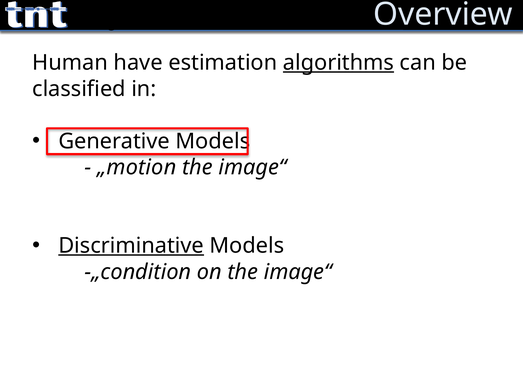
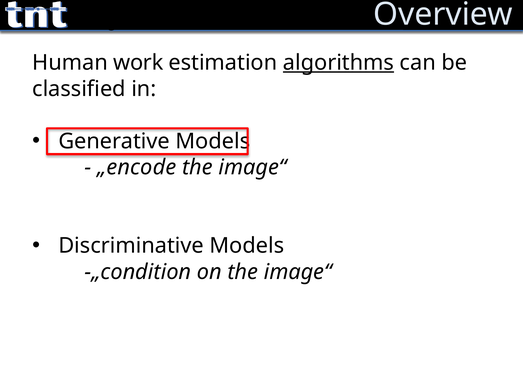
have: have -> work
„motion: „motion -> „encode
Discriminative underline: present -> none
